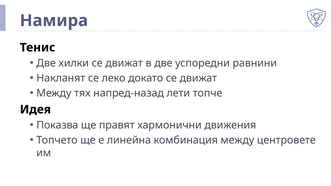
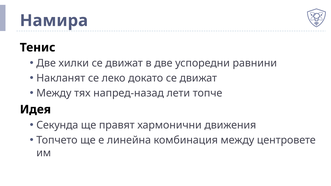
Показва: Показва -> Секунда
